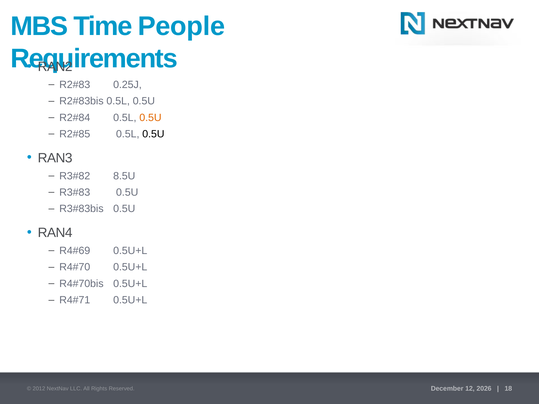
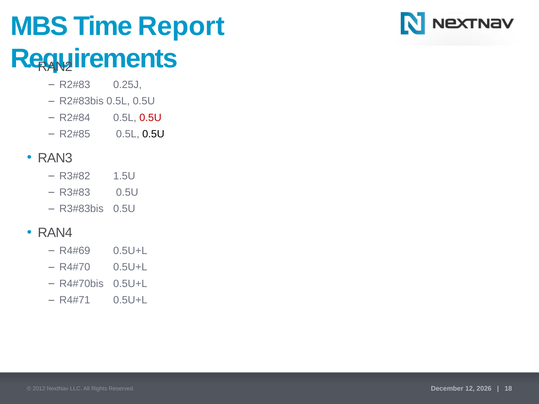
People: People -> Report
0.5U at (150, 118) colour: orange -> red
8.5U: 8.5U -> 1.5U
